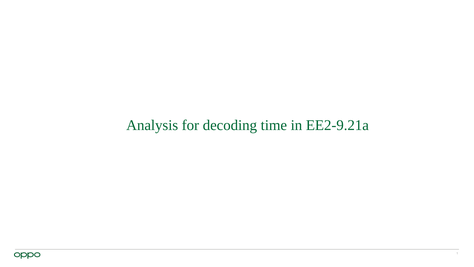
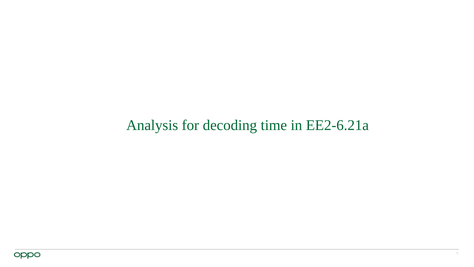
EE2-9.21a: EE2-9.21a -> EE2-6.21a
